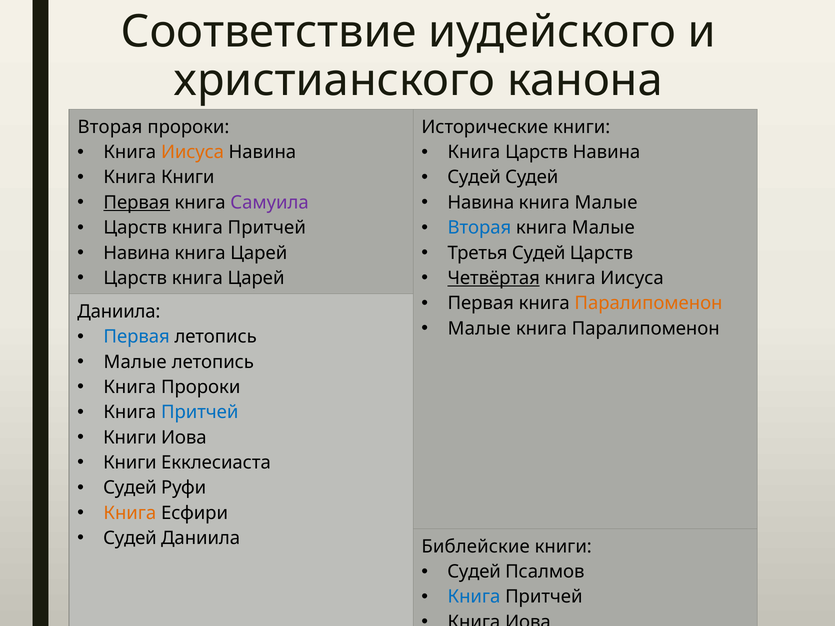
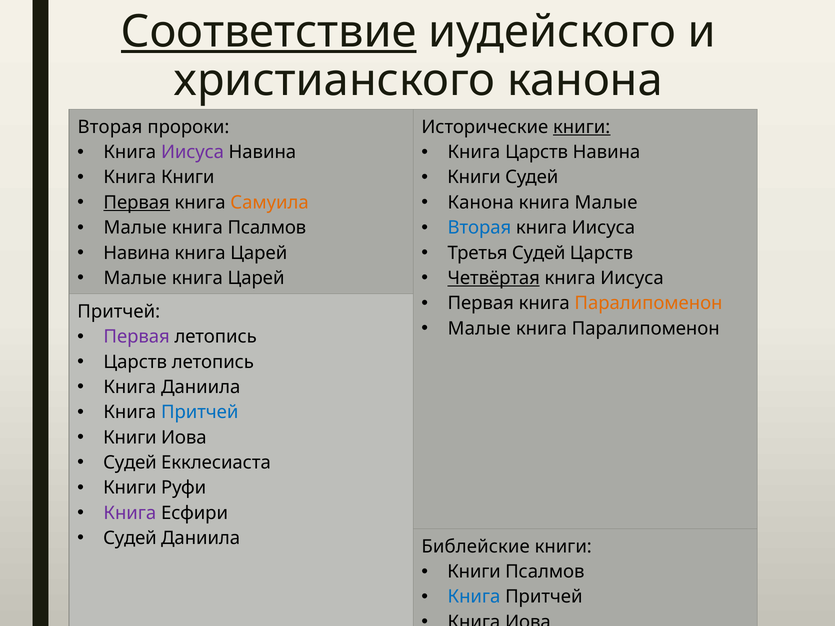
Соответствие underline: none -> present
книги at (582, 127) underline: none -> present
Иисуса at (192, 152) colour: orange -> purple
Судей at (474, 177): Судей -> Книги
Самуила colour: purple -> orange
Навина at (481, 203): Навина -> Канона
Царств at (135, 228): Царств -> Малые
Притчей at (267, 228): Притчей -> Псалмов
Малые at (603, 228): Малые -> Иисуса
Царств at (135, 278): Царств -> Малые
Даниила at (119, 312): Даниила -> Притчей
Первая at (137, 337) colour: blue -> purple
Малые at (135, 362): Малые -> Царств
Пророки at (201, 387): Пророки -> Даниила
Книги at (130, 463): Книги -> Судей
Судей at (130, 488): Судей -> Книги
Книга at (130, 513) colour: orange -> purple
Судей at (474, 572): Судей -> Книги
